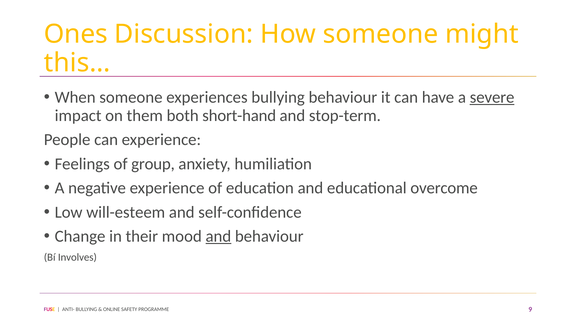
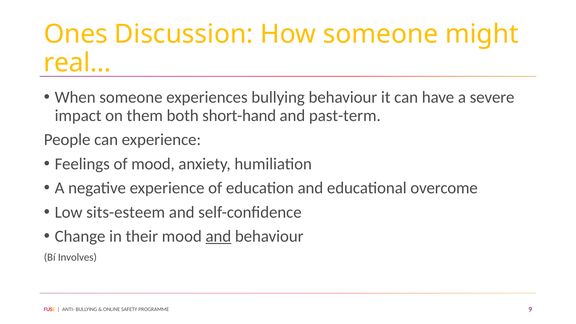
this…: this… -> real…
severe underline: present -> none
stop-term: stop-term -> past-term
of group: group -> mood
will-esteem: will-esteem -> sits-esteem
